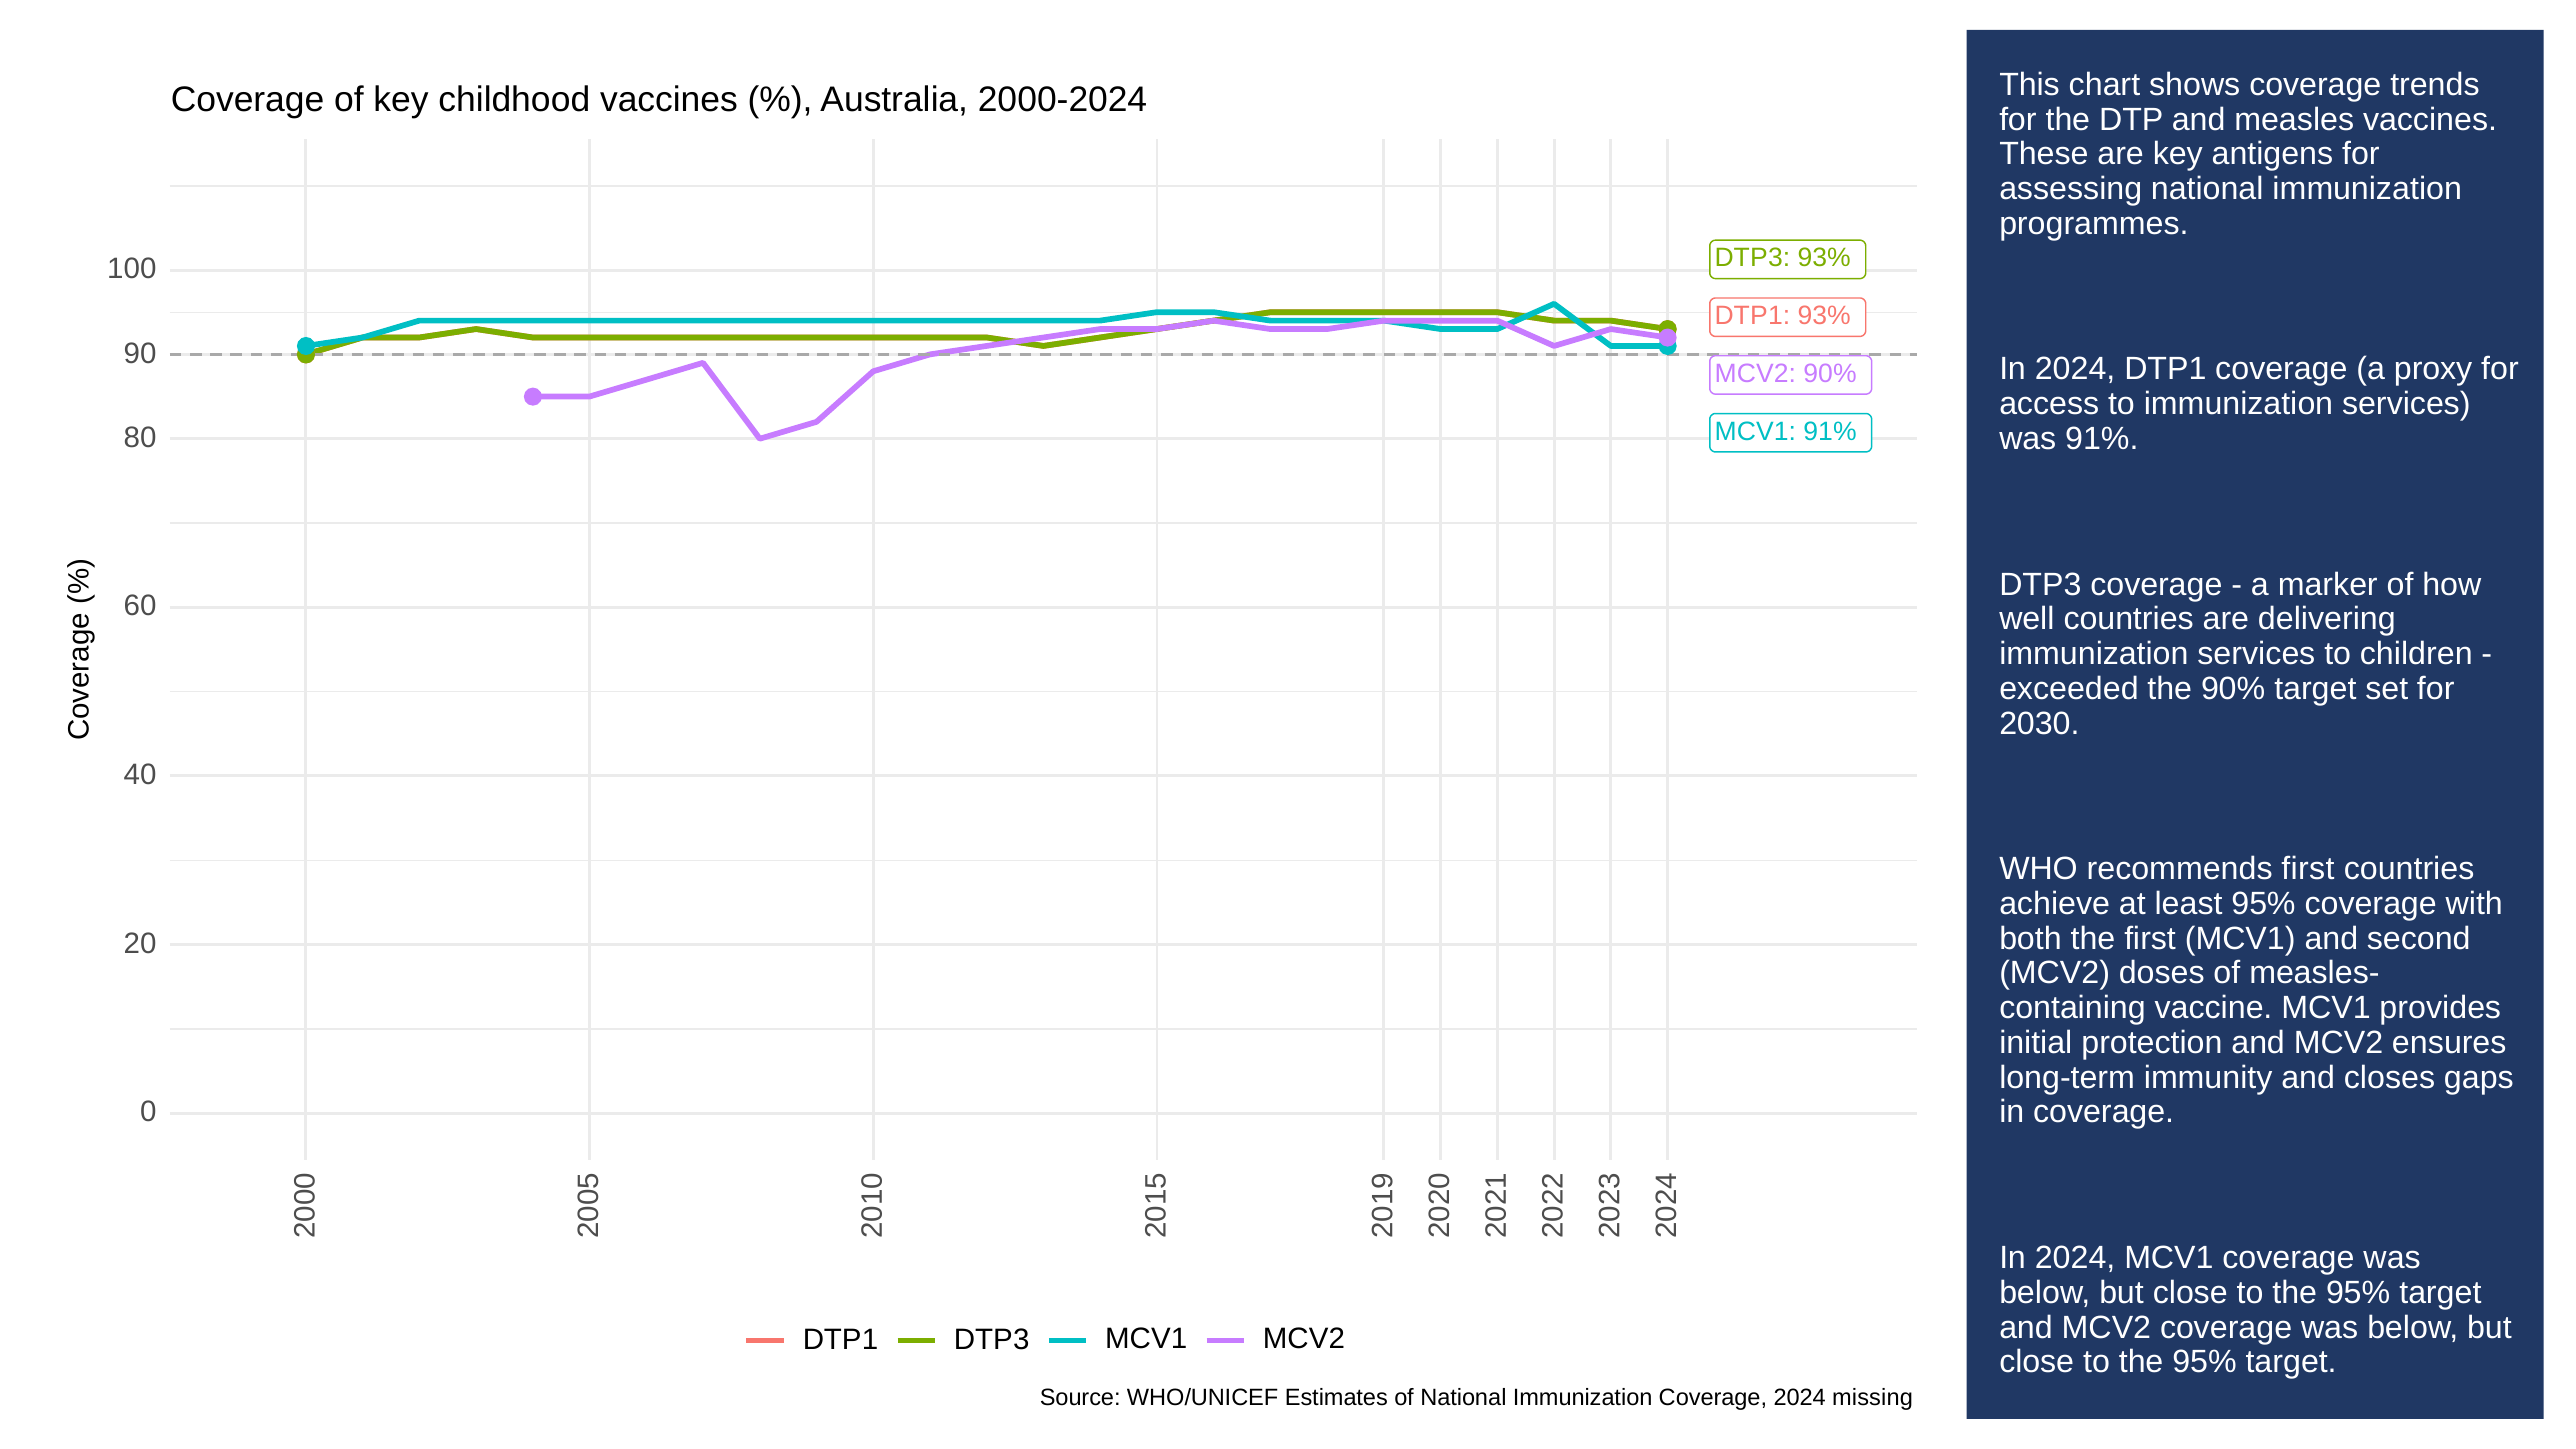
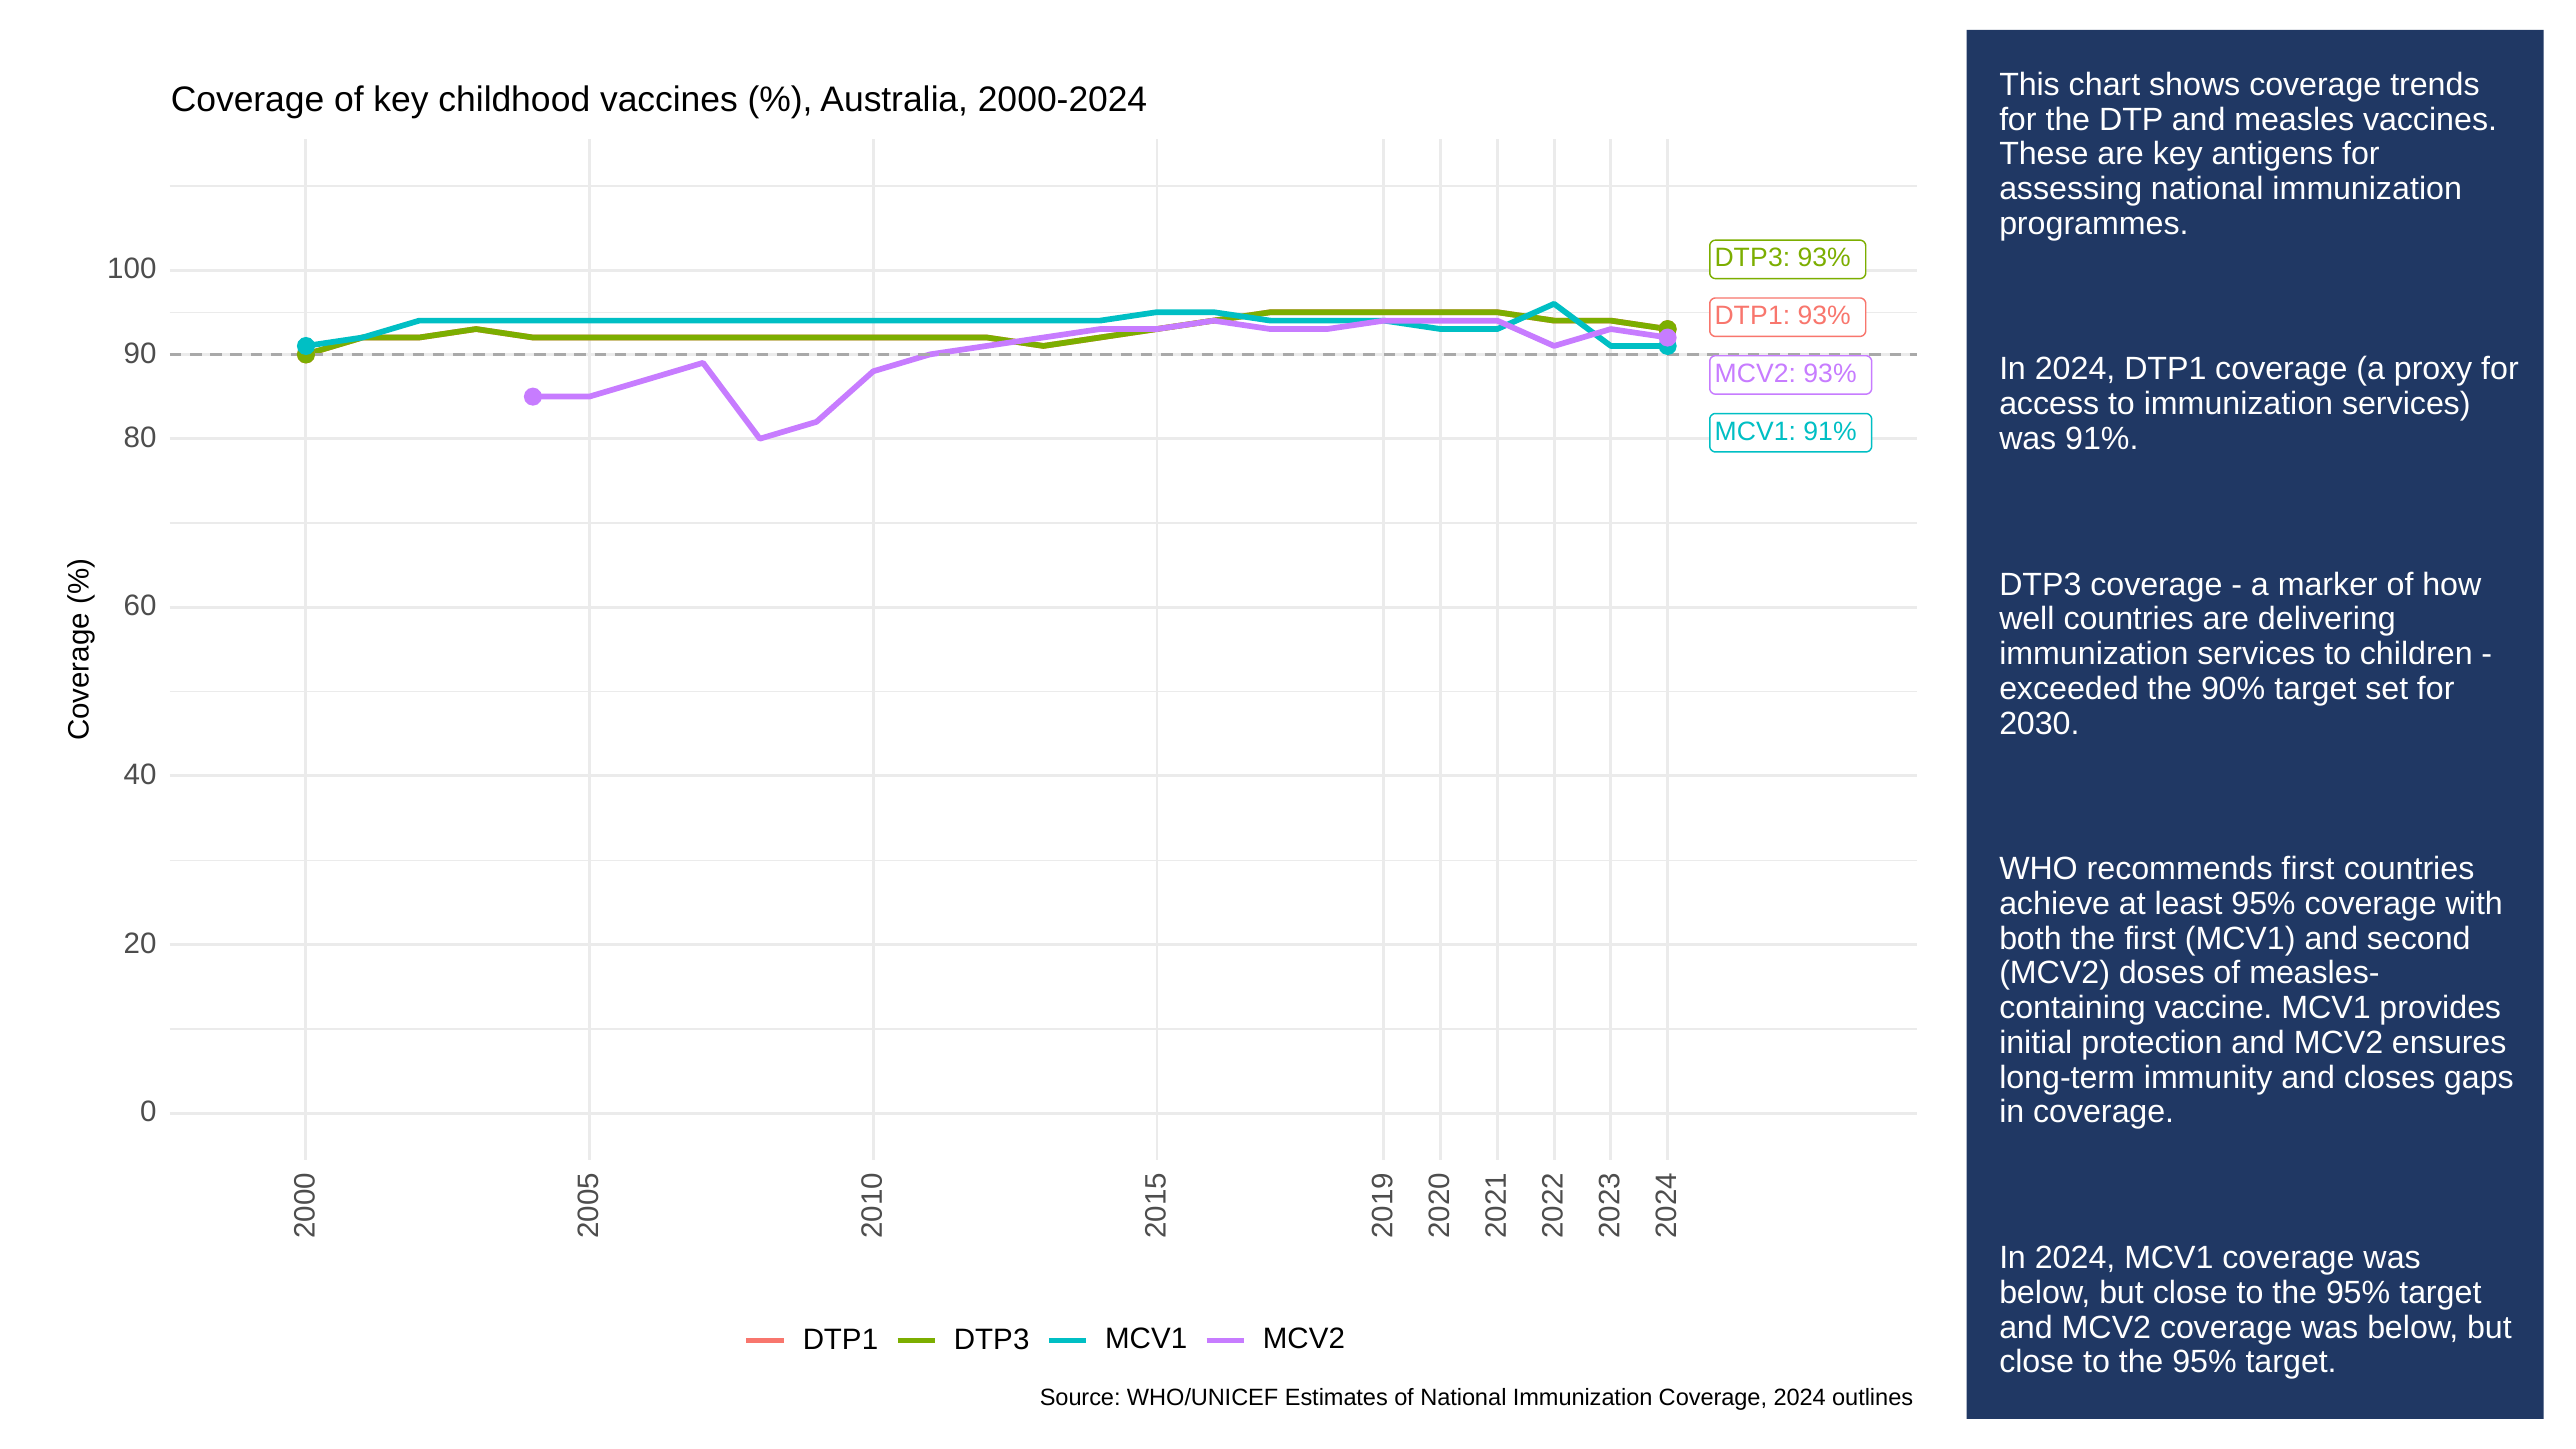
MCV2 90%: 90% -> 93%
missing: missing -> outlines
